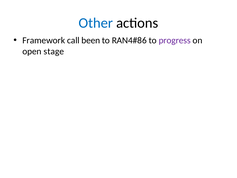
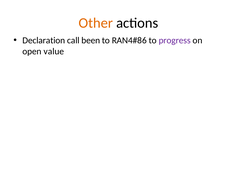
Other colour: blue -> orange
Framework: Framework -> Declaration
stage: stage -> value
